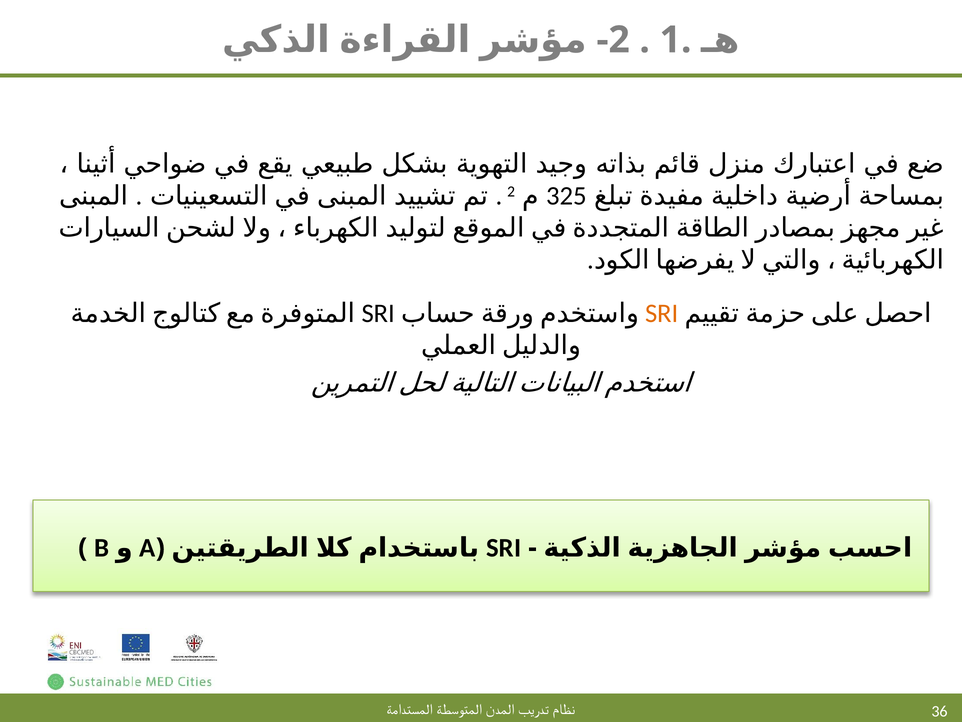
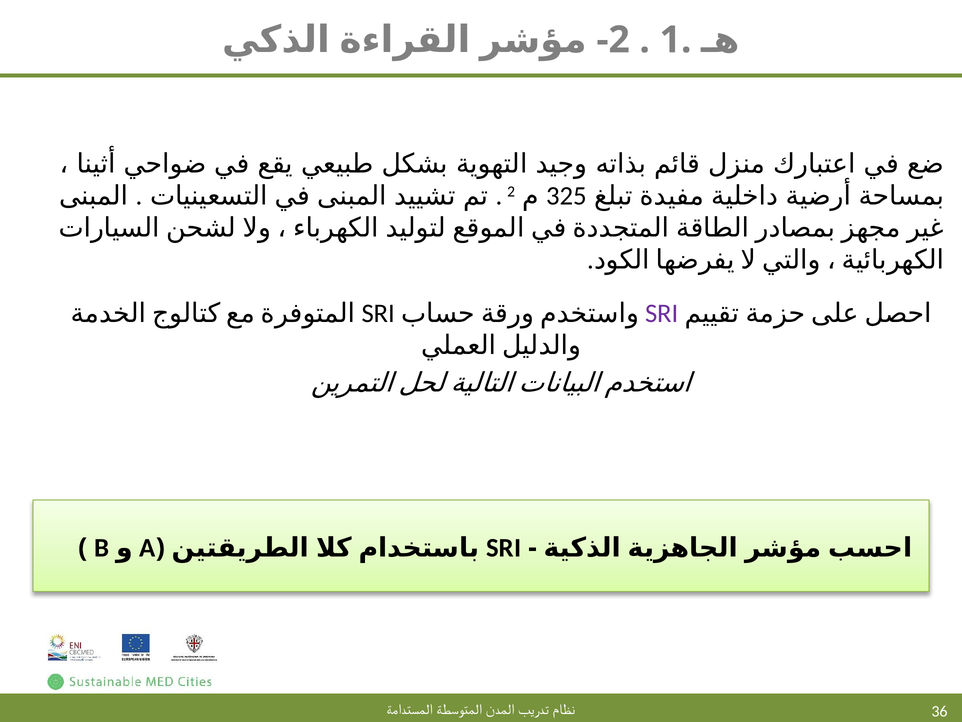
SRI at (662, 313) colour: orange -> purple
